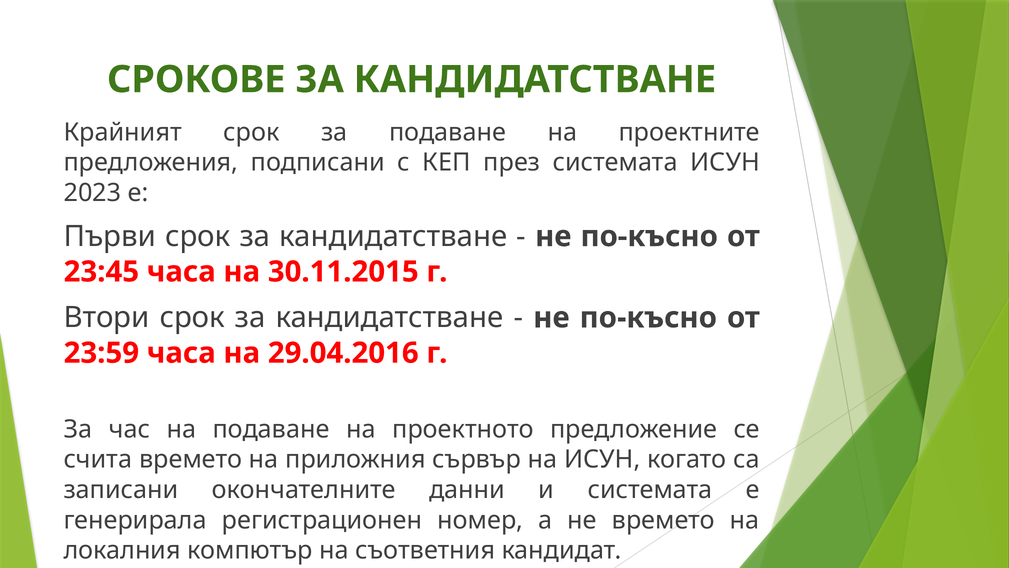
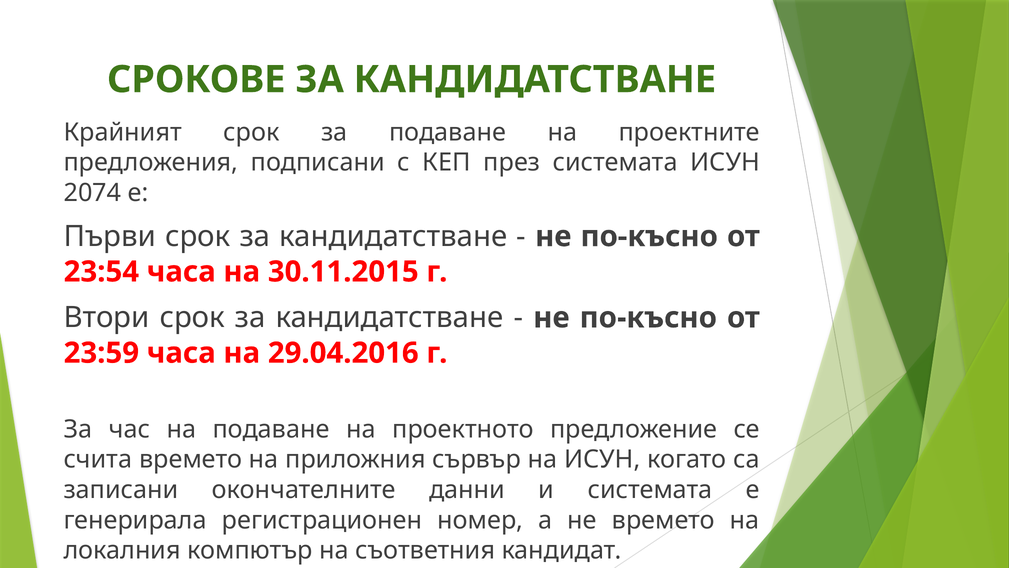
2023: 2023 -> 2074
23:45: 23:45 -> 23:54
